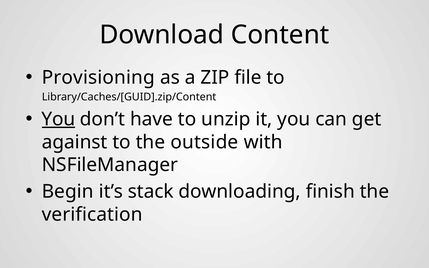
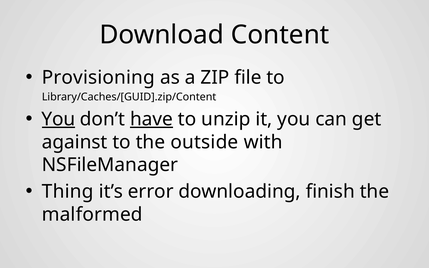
have underline: none -> present
Begin: Begin -> Thing
stack: stack -> error
verification: verification -> malformed
